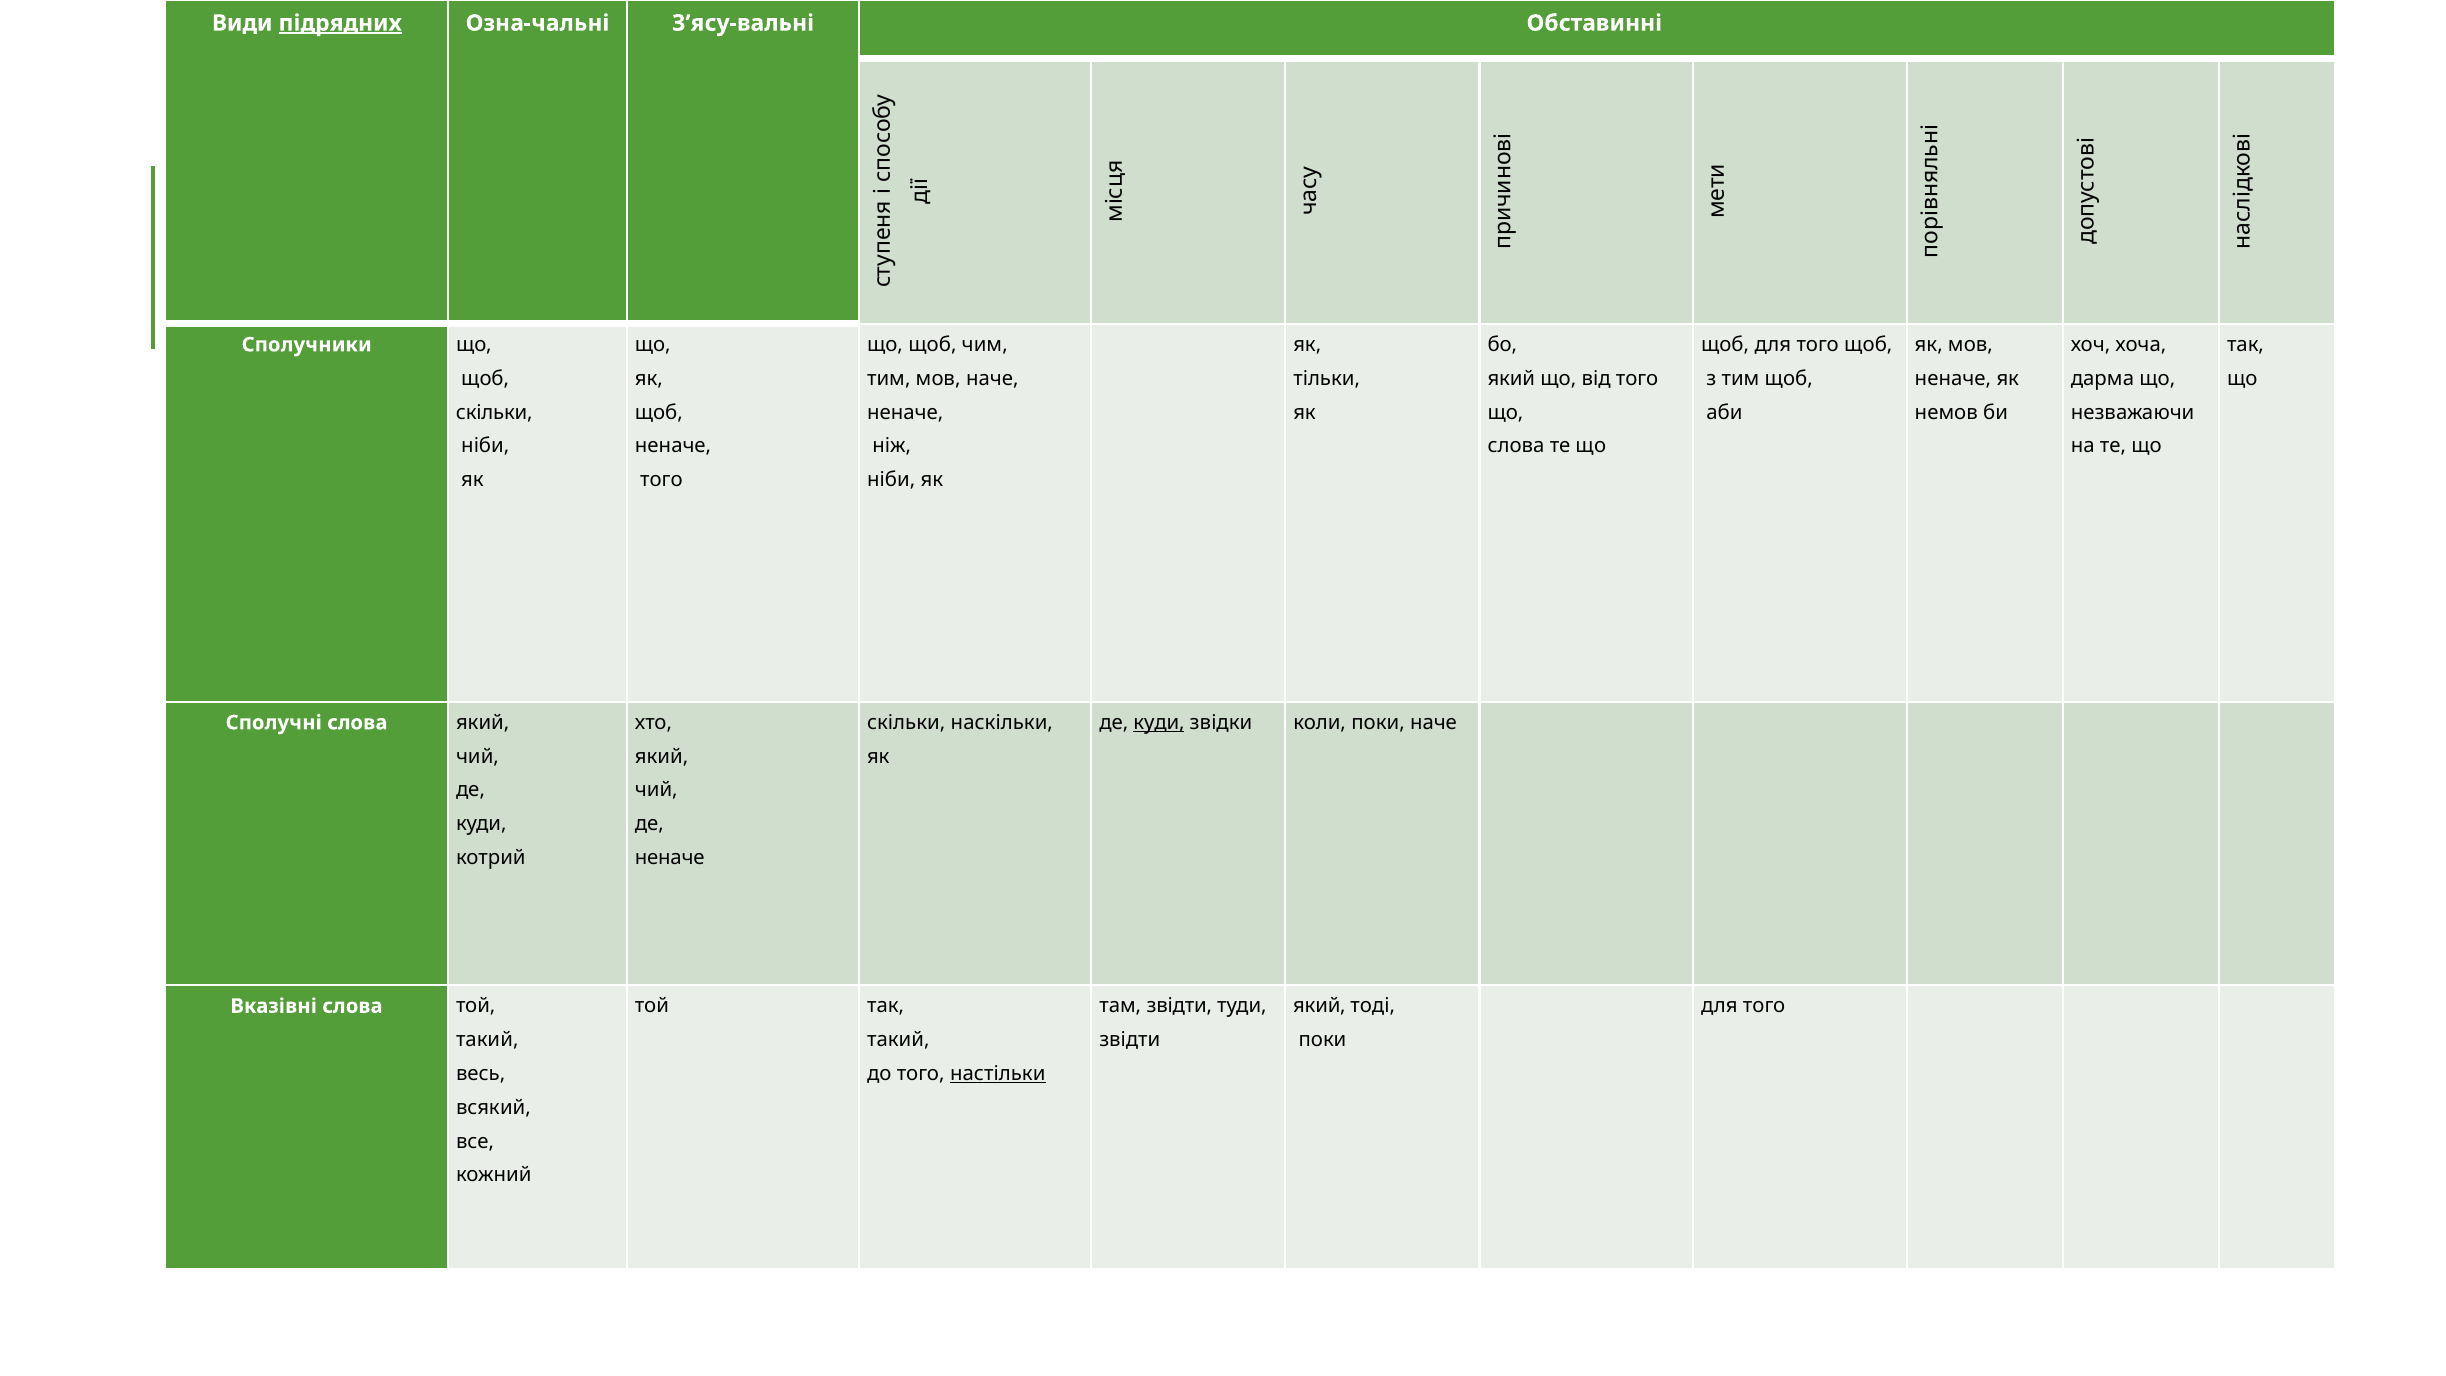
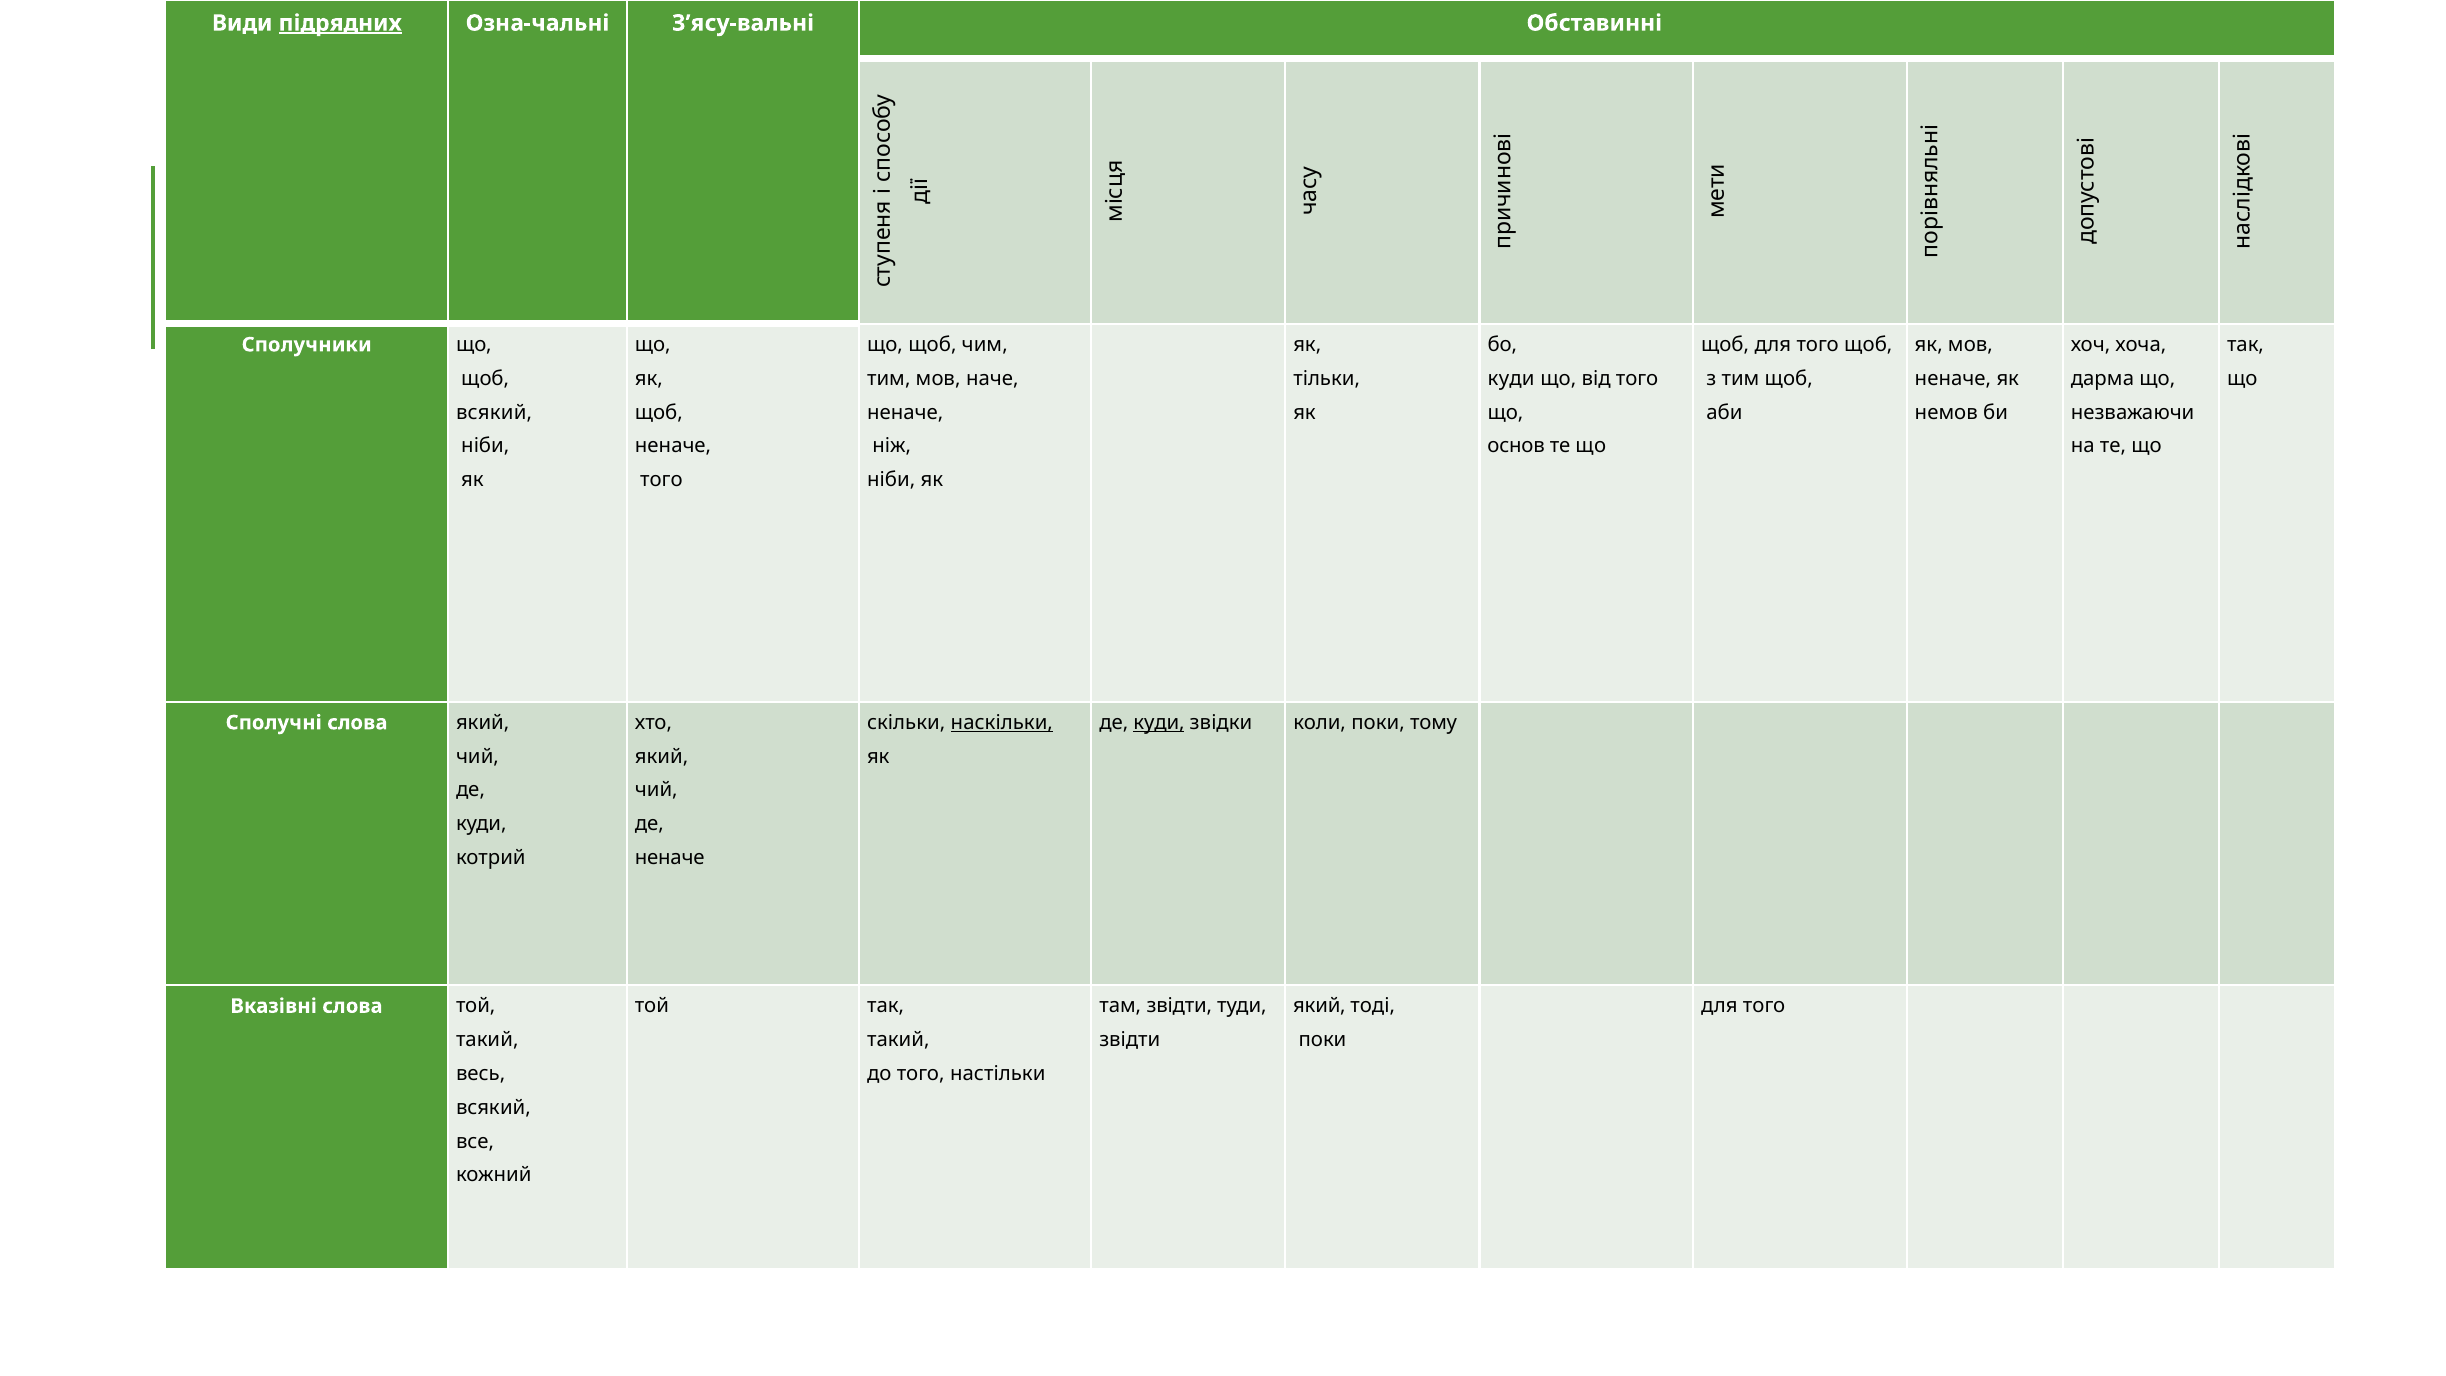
який at (1511, 379): який -> куди
скільки at (494, 412): скільки -> всякий
слова at (1516, 446): слова -> основ
наскільки underline: none -> present
поки наче: наче -> тому
настільки underline: present -> none
